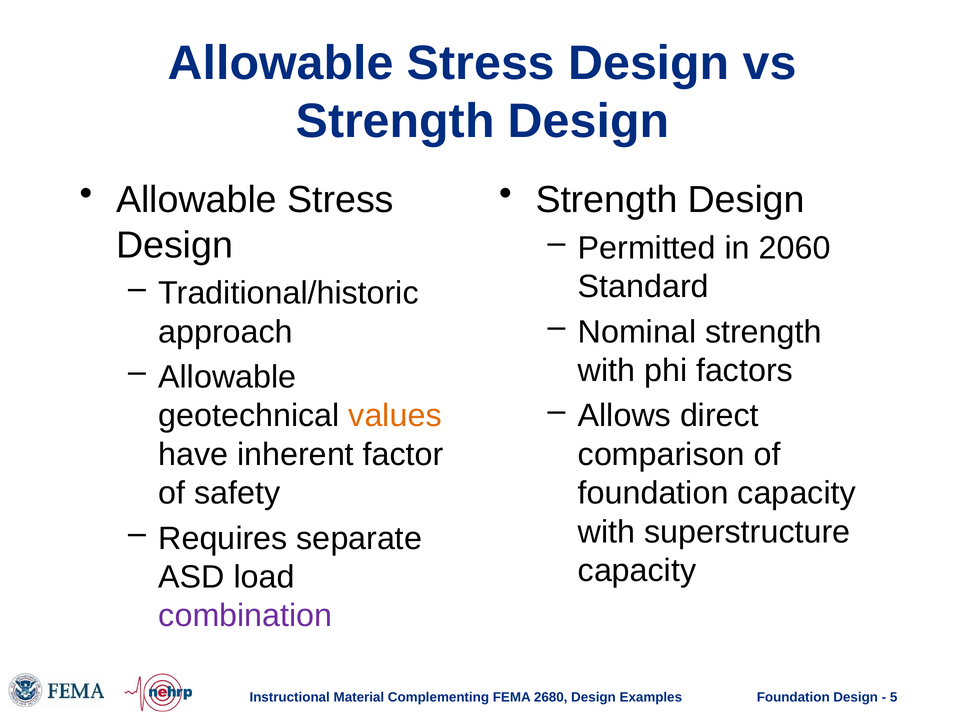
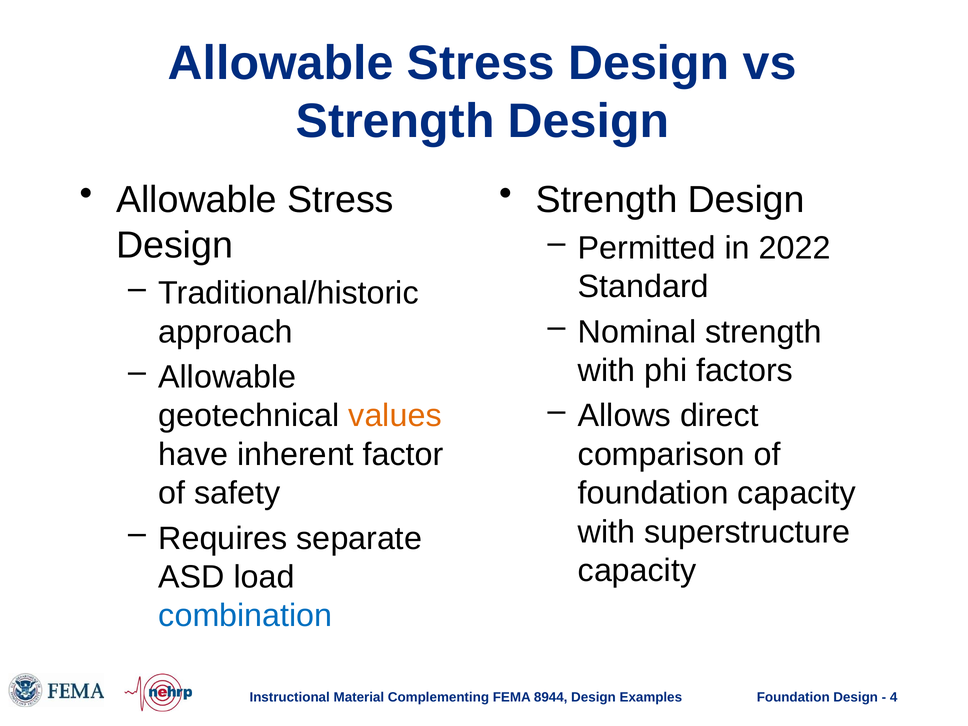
2060: 2060 -> 2022
combination colour: purple -> blue
2680: 2680 -> 8944
5: 5 -> 4
